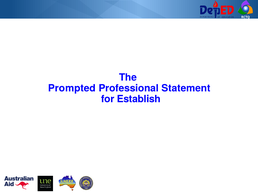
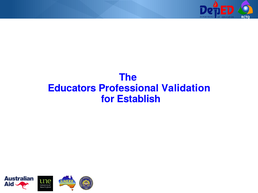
Prompted: Prompted -> Educators
Statement: Statement -> Validation
